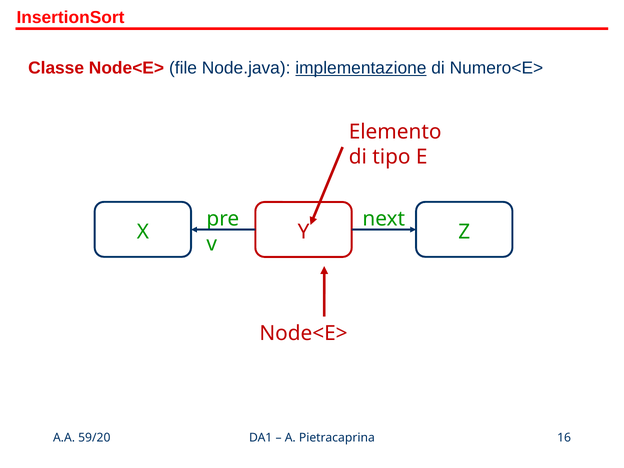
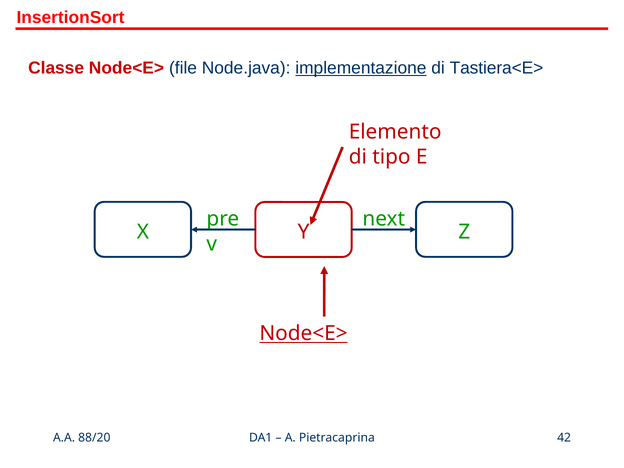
Numero<E>: Numero<E> -> Tastiera<E>
Node<E> at (304, 334) underline: none -> present
59/20: 59/20 -> 88/20
16: 16 -> 42
